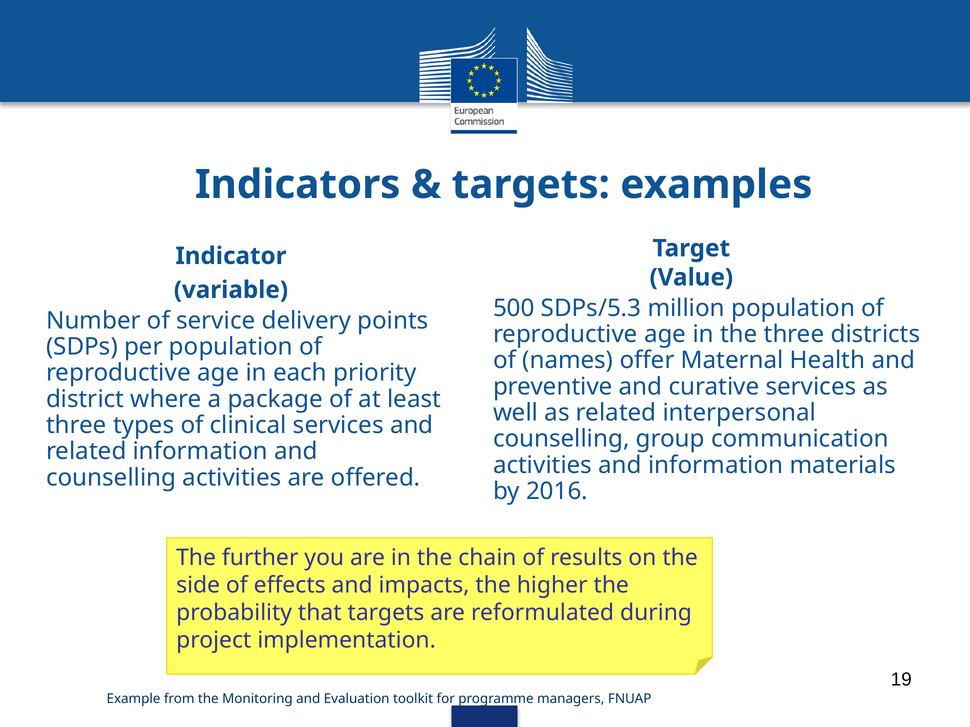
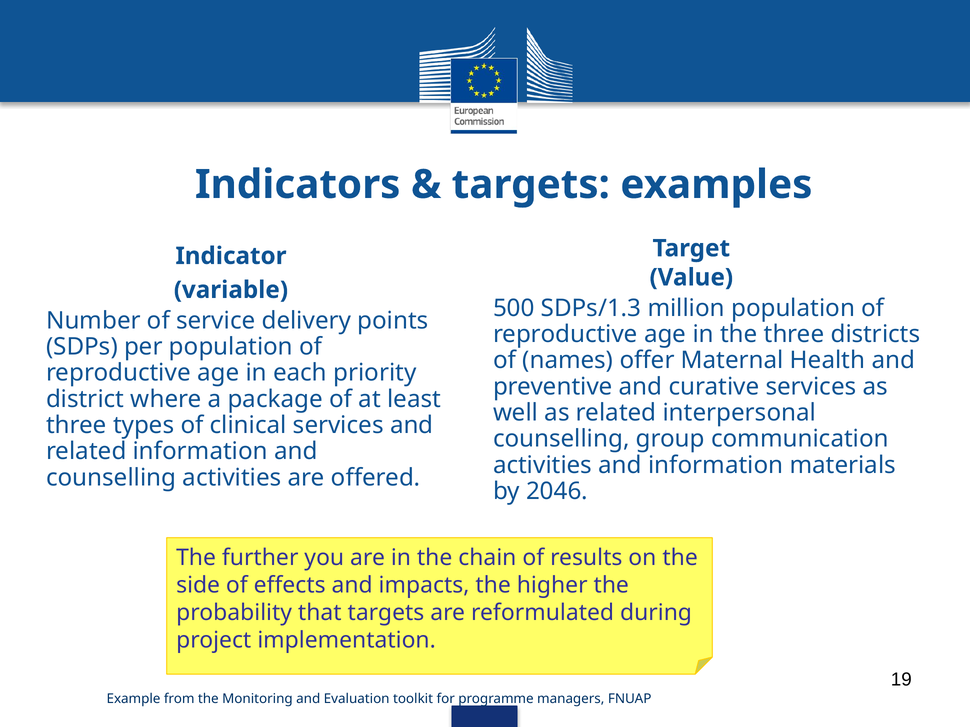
SDPs/5.3: SDPs/5.3 -> SDPs/1.3
2016: 2016 -> 2046
